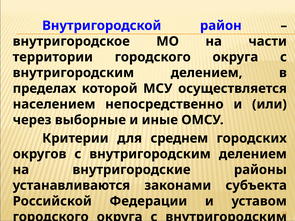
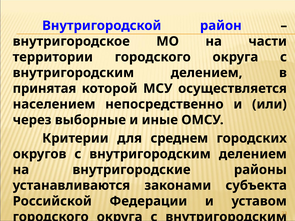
пределах: пределах -> принятая
